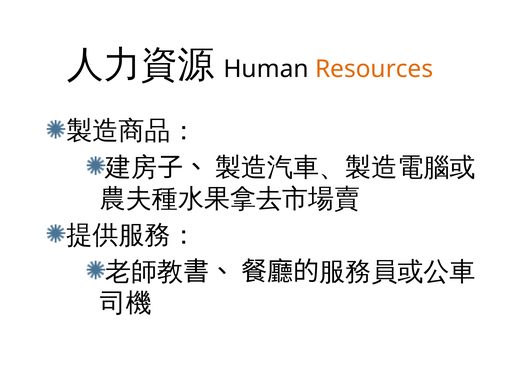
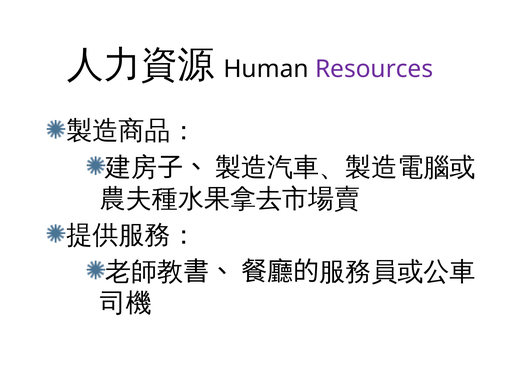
Resources colour: orange -> purple
